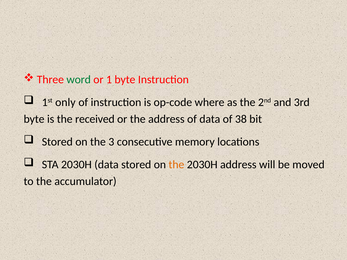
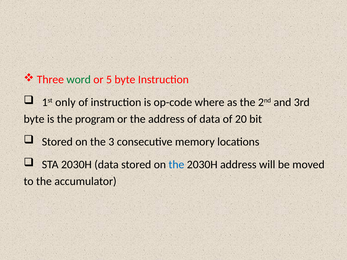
1: 1 -> 5
received: received -> program
38: 38 -> 20
the at (176, 165) colour: orange -> blue
